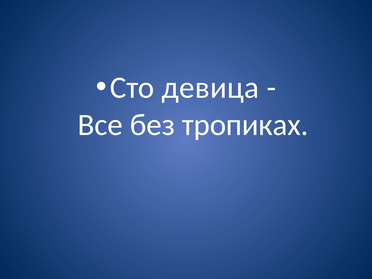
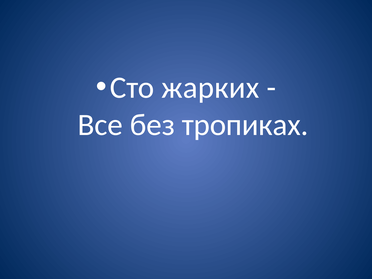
девица: девица -> жарких
